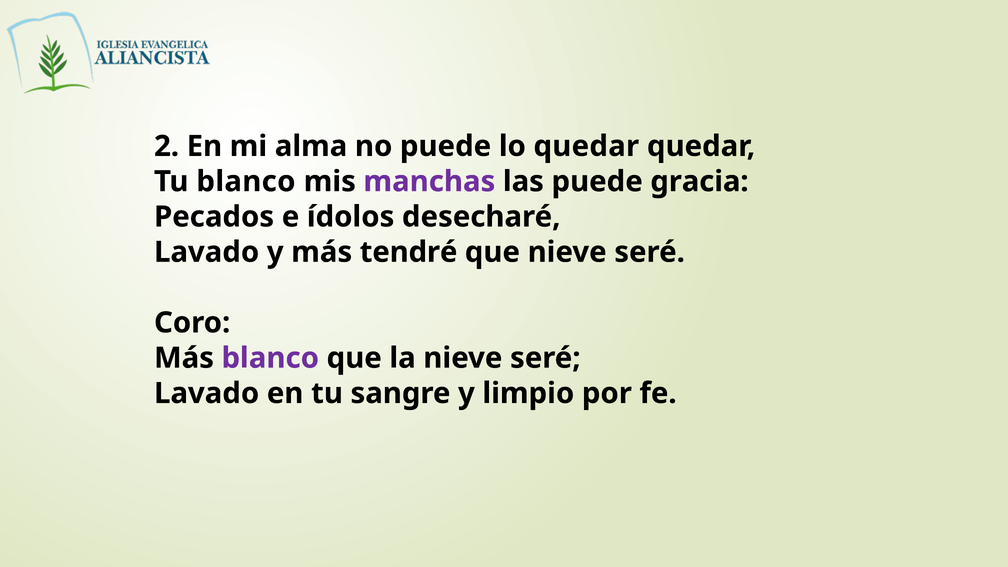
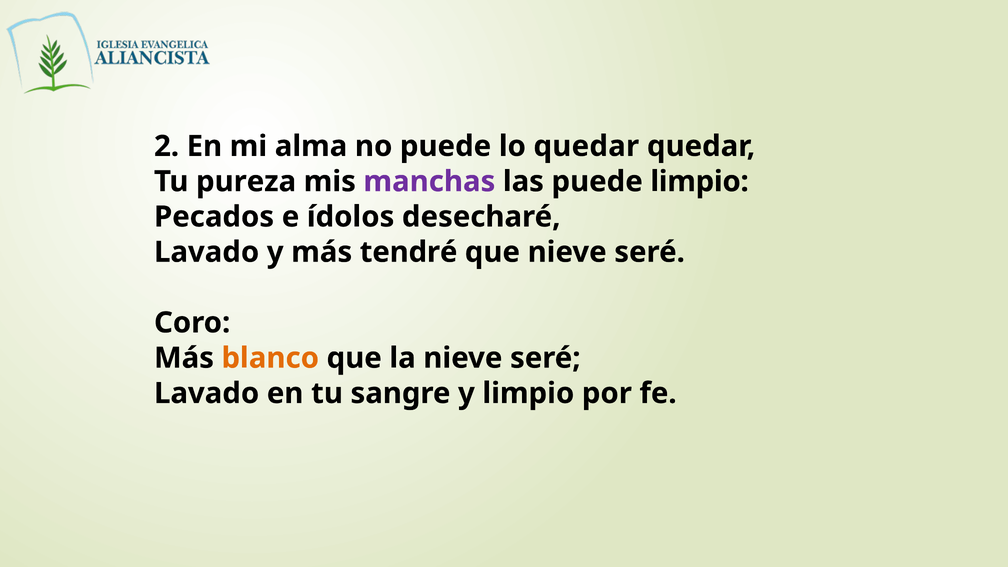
Tu blanco: blanco -> pureza
puede gracia: gracia -> limpio
blanco at (270, 358) colour: purple -> orange
